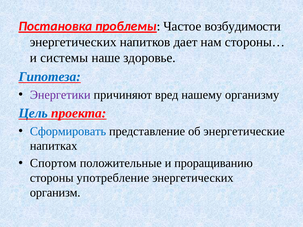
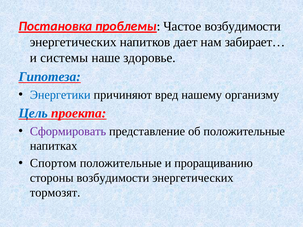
стороны…: стороны… -> забирает…
Энергетики colour: purple -> blue
Сформировать colour: blue -> purple
об энергетические: энергетические -> положительные
стороны употребление: употребление -> возбудимости
организм: организм -> тормозят
